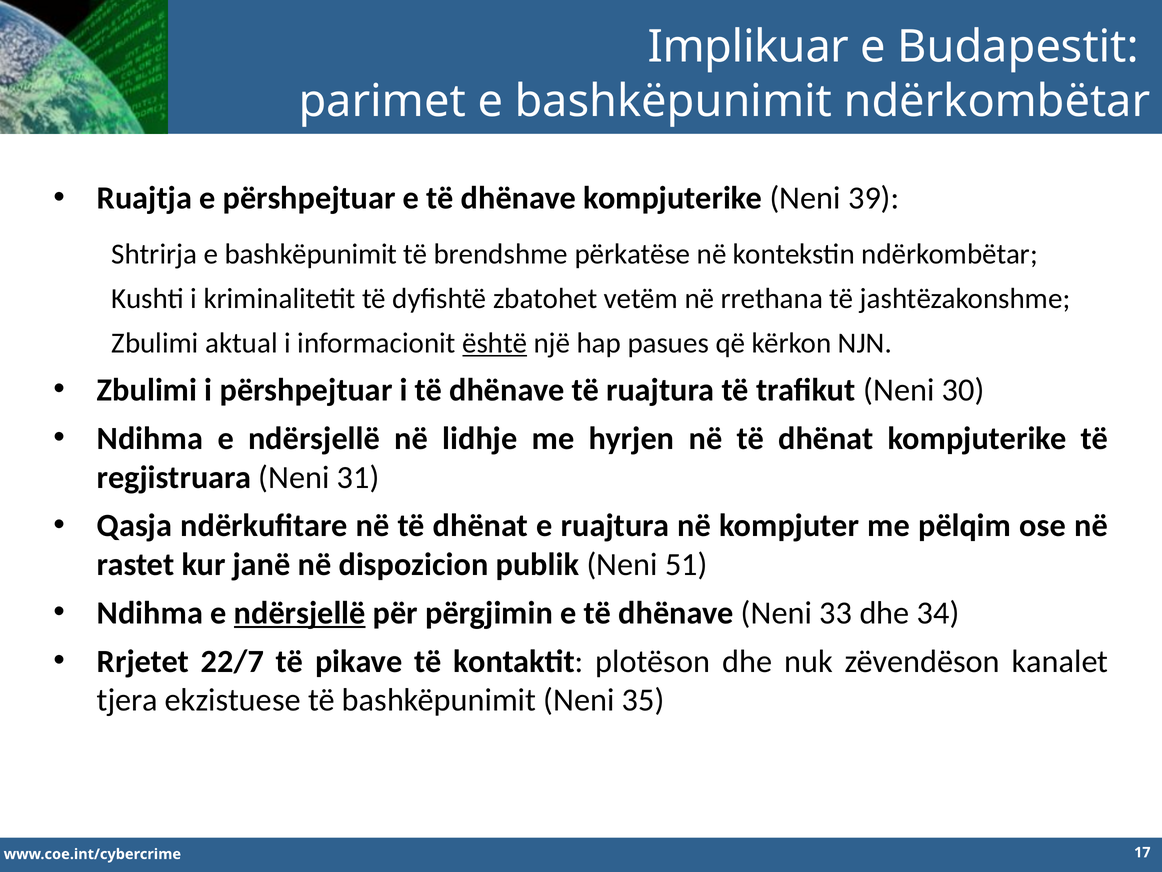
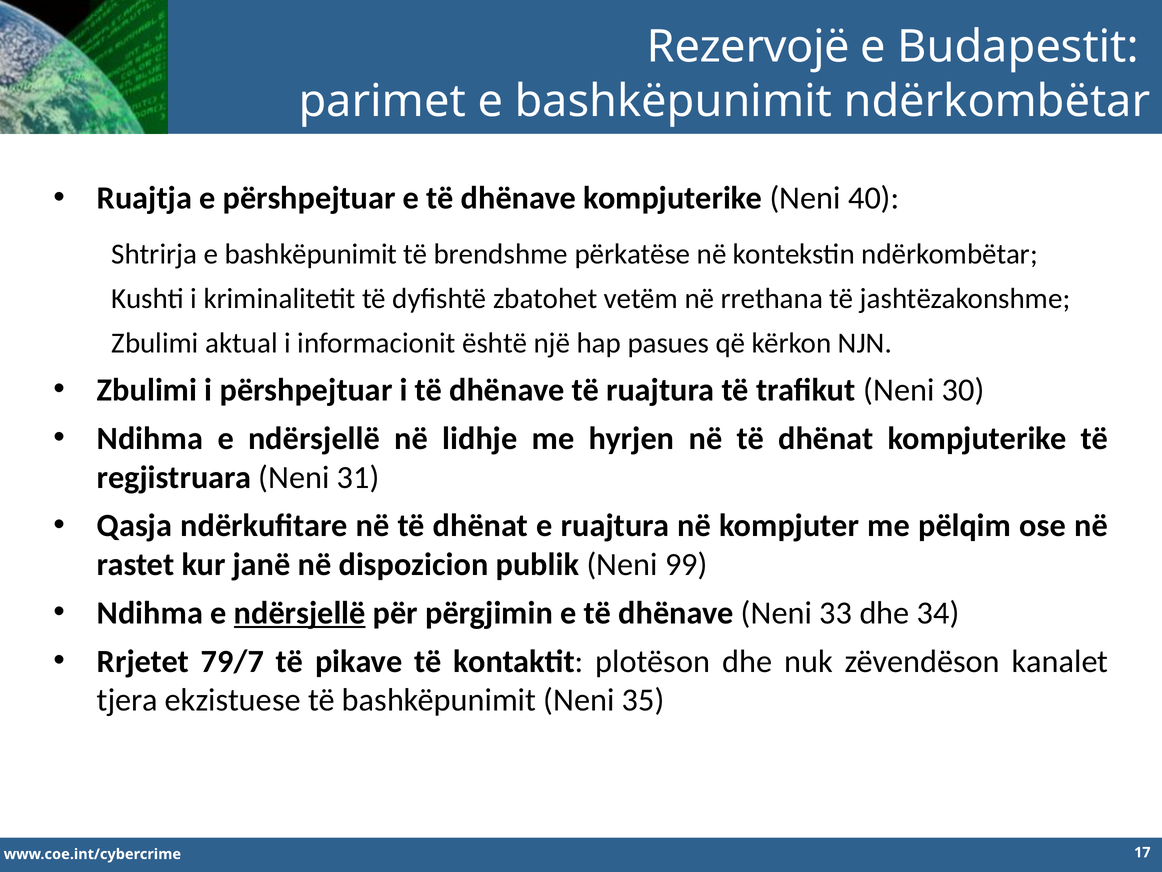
Implikuar: Implikuar -> Rezervojë
39: 39 -> 40
është underline: present -> none
51: 51 -> 99
22/7: 22/7 -> 79/7
